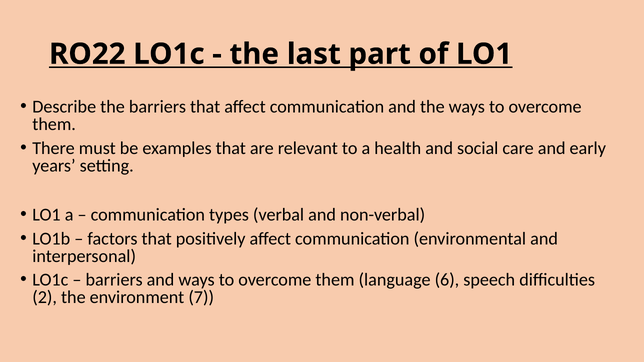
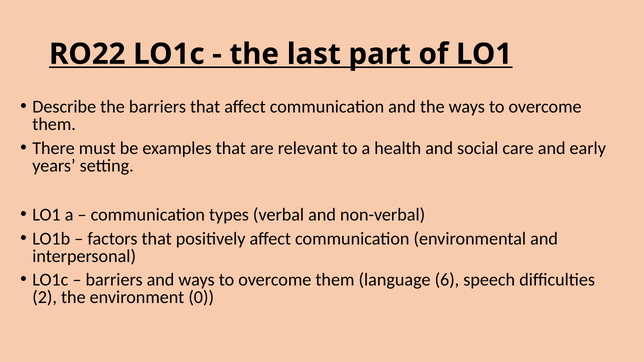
7: 7 -> 0
